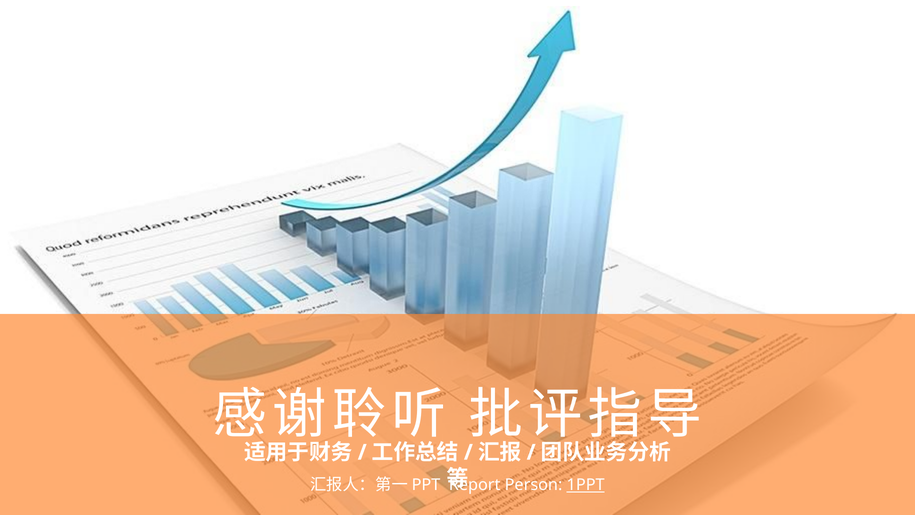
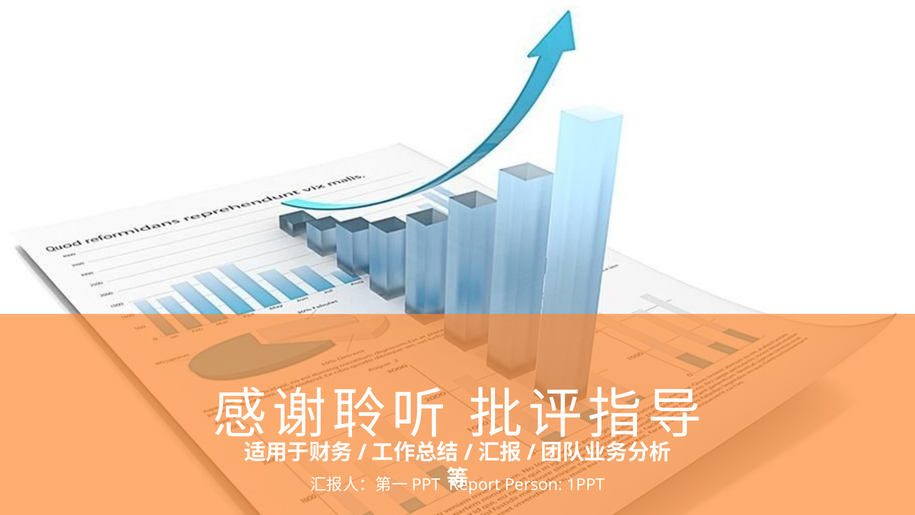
1PPT underline: present -> none
